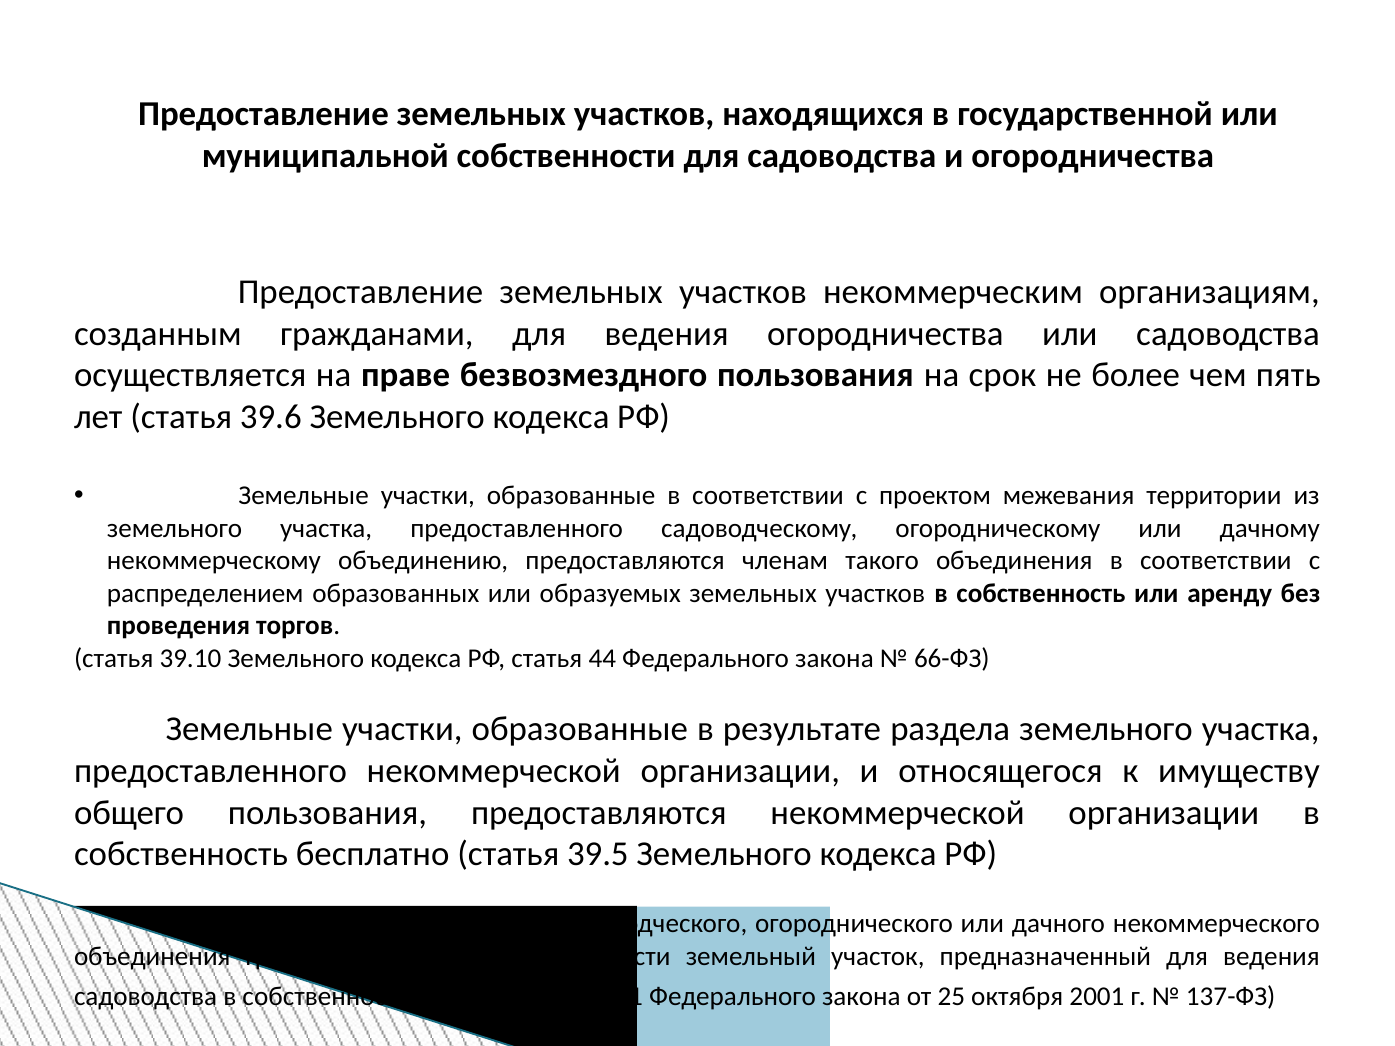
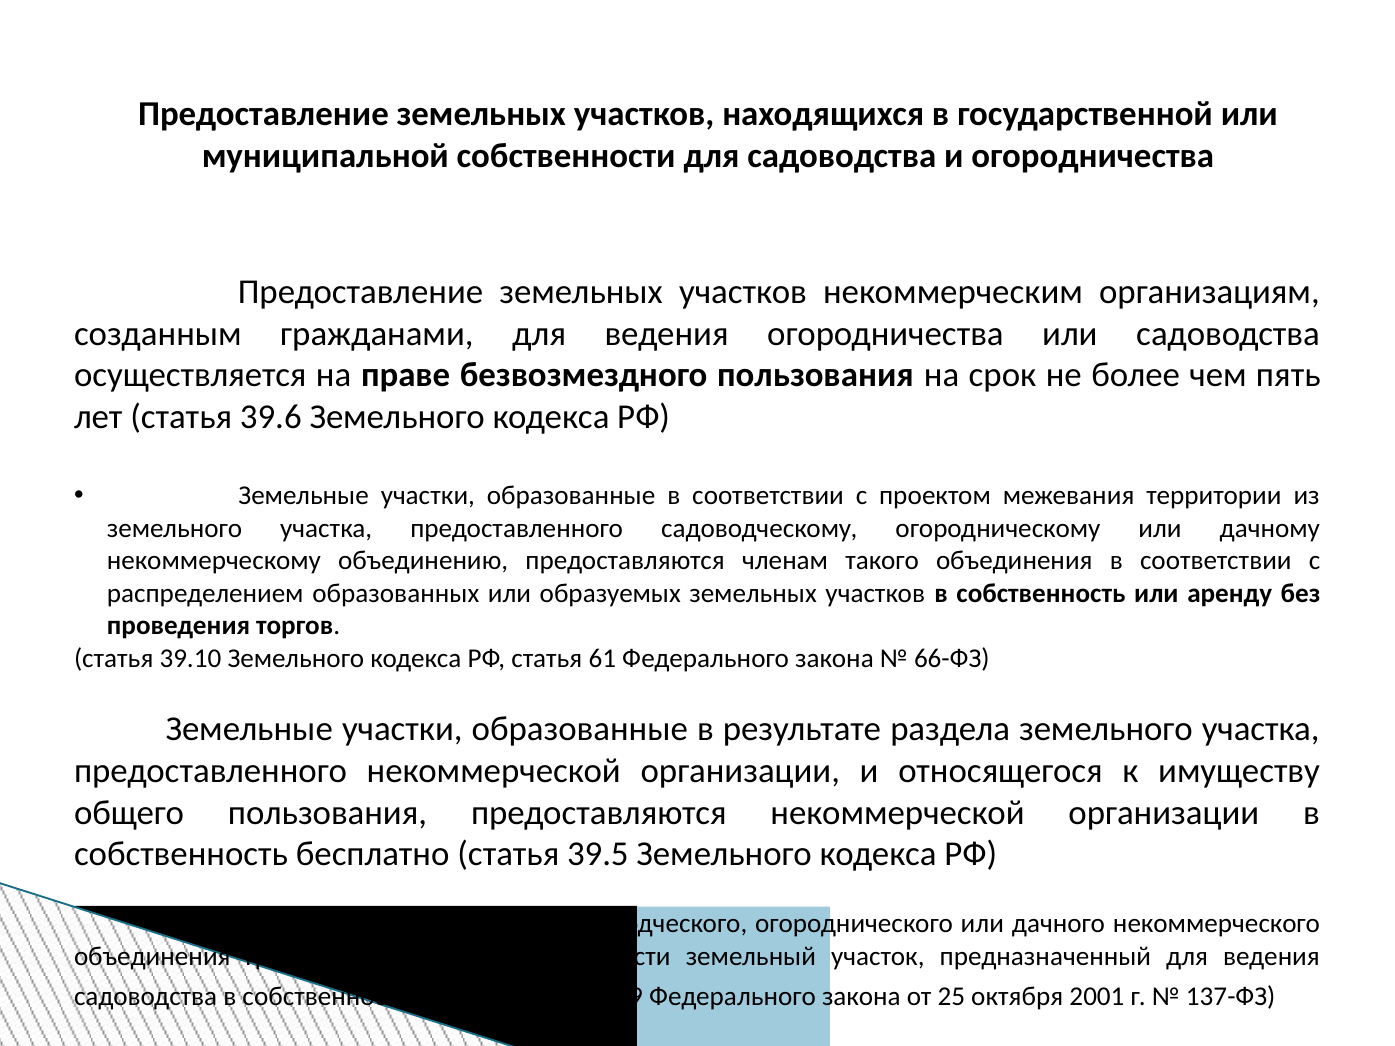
44: 44 -> 61
1: 1 -> 9
